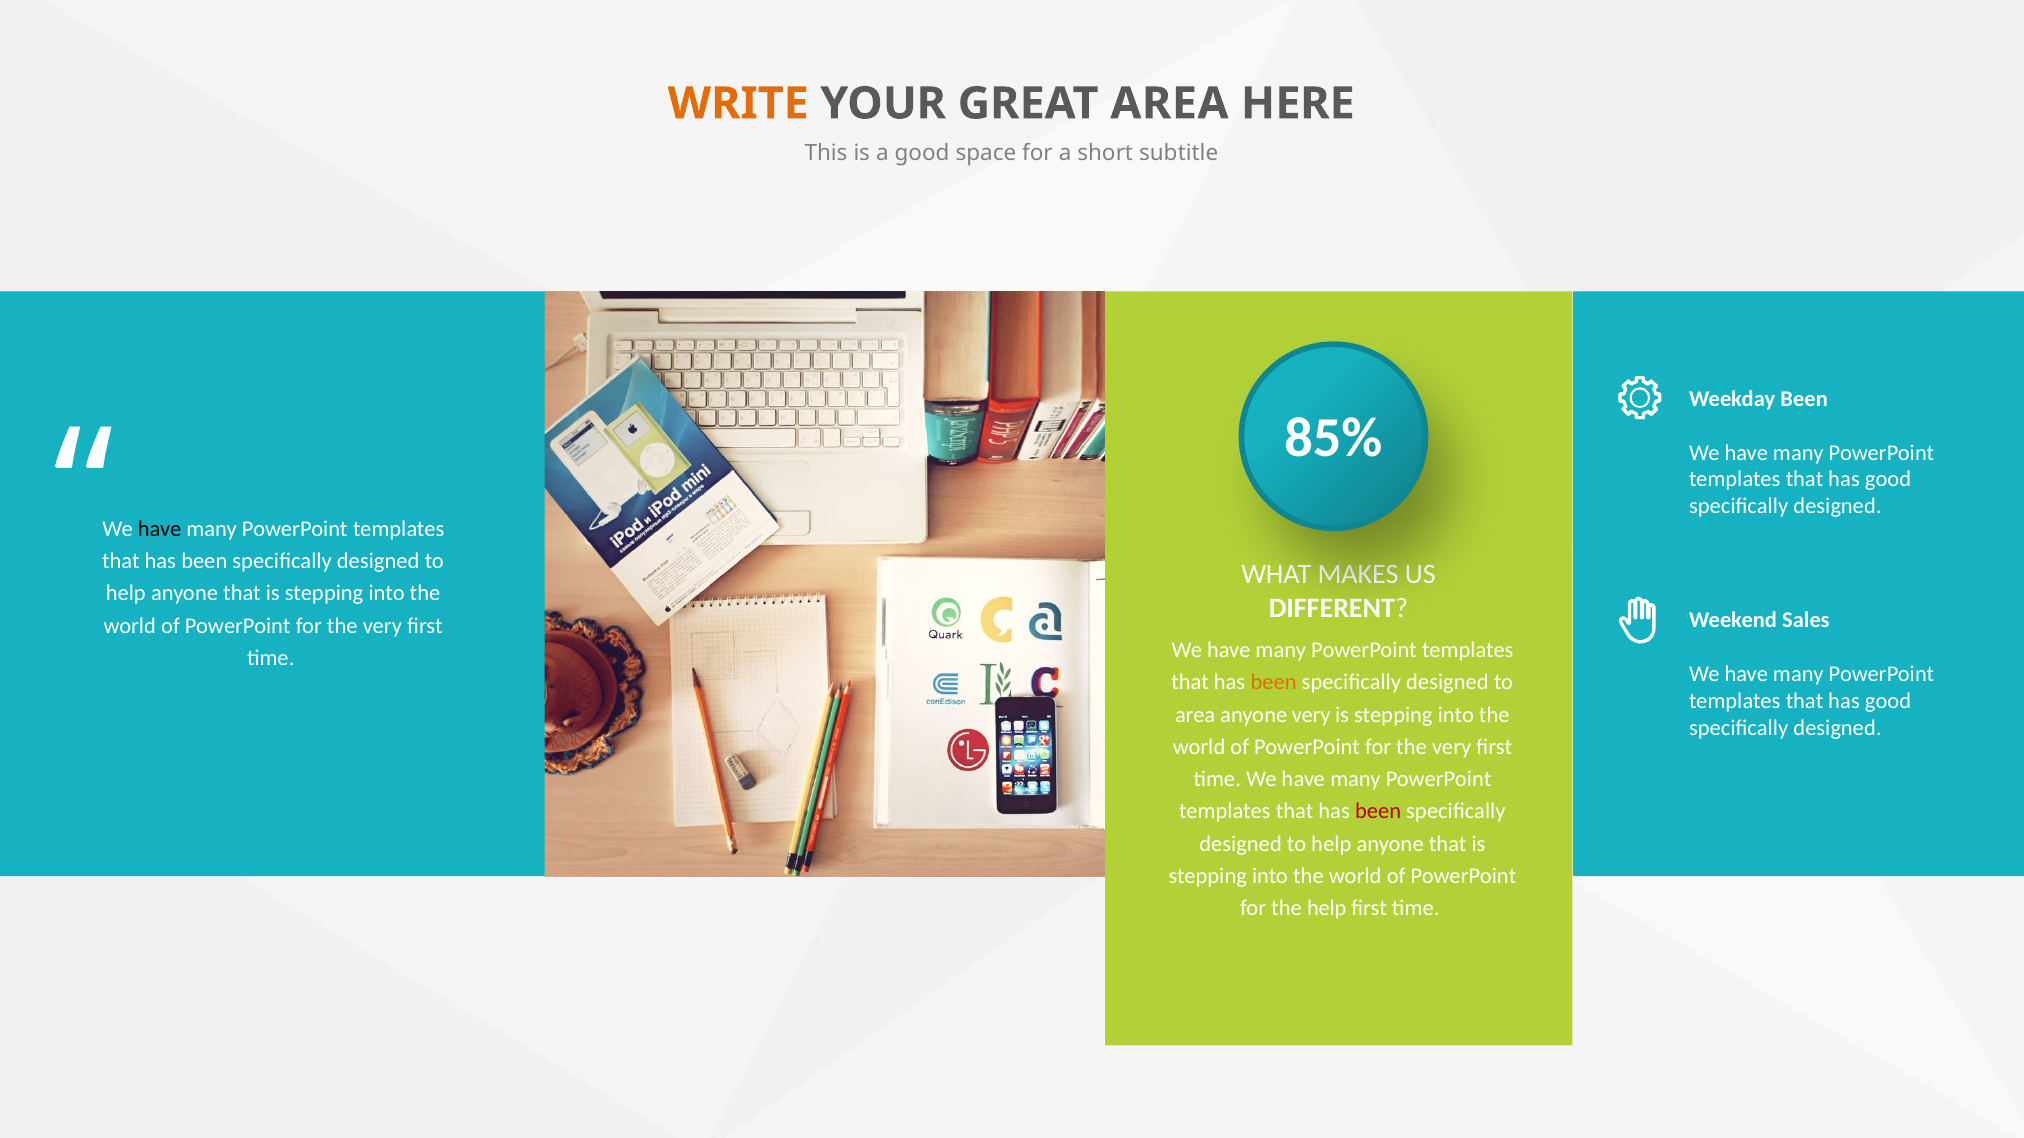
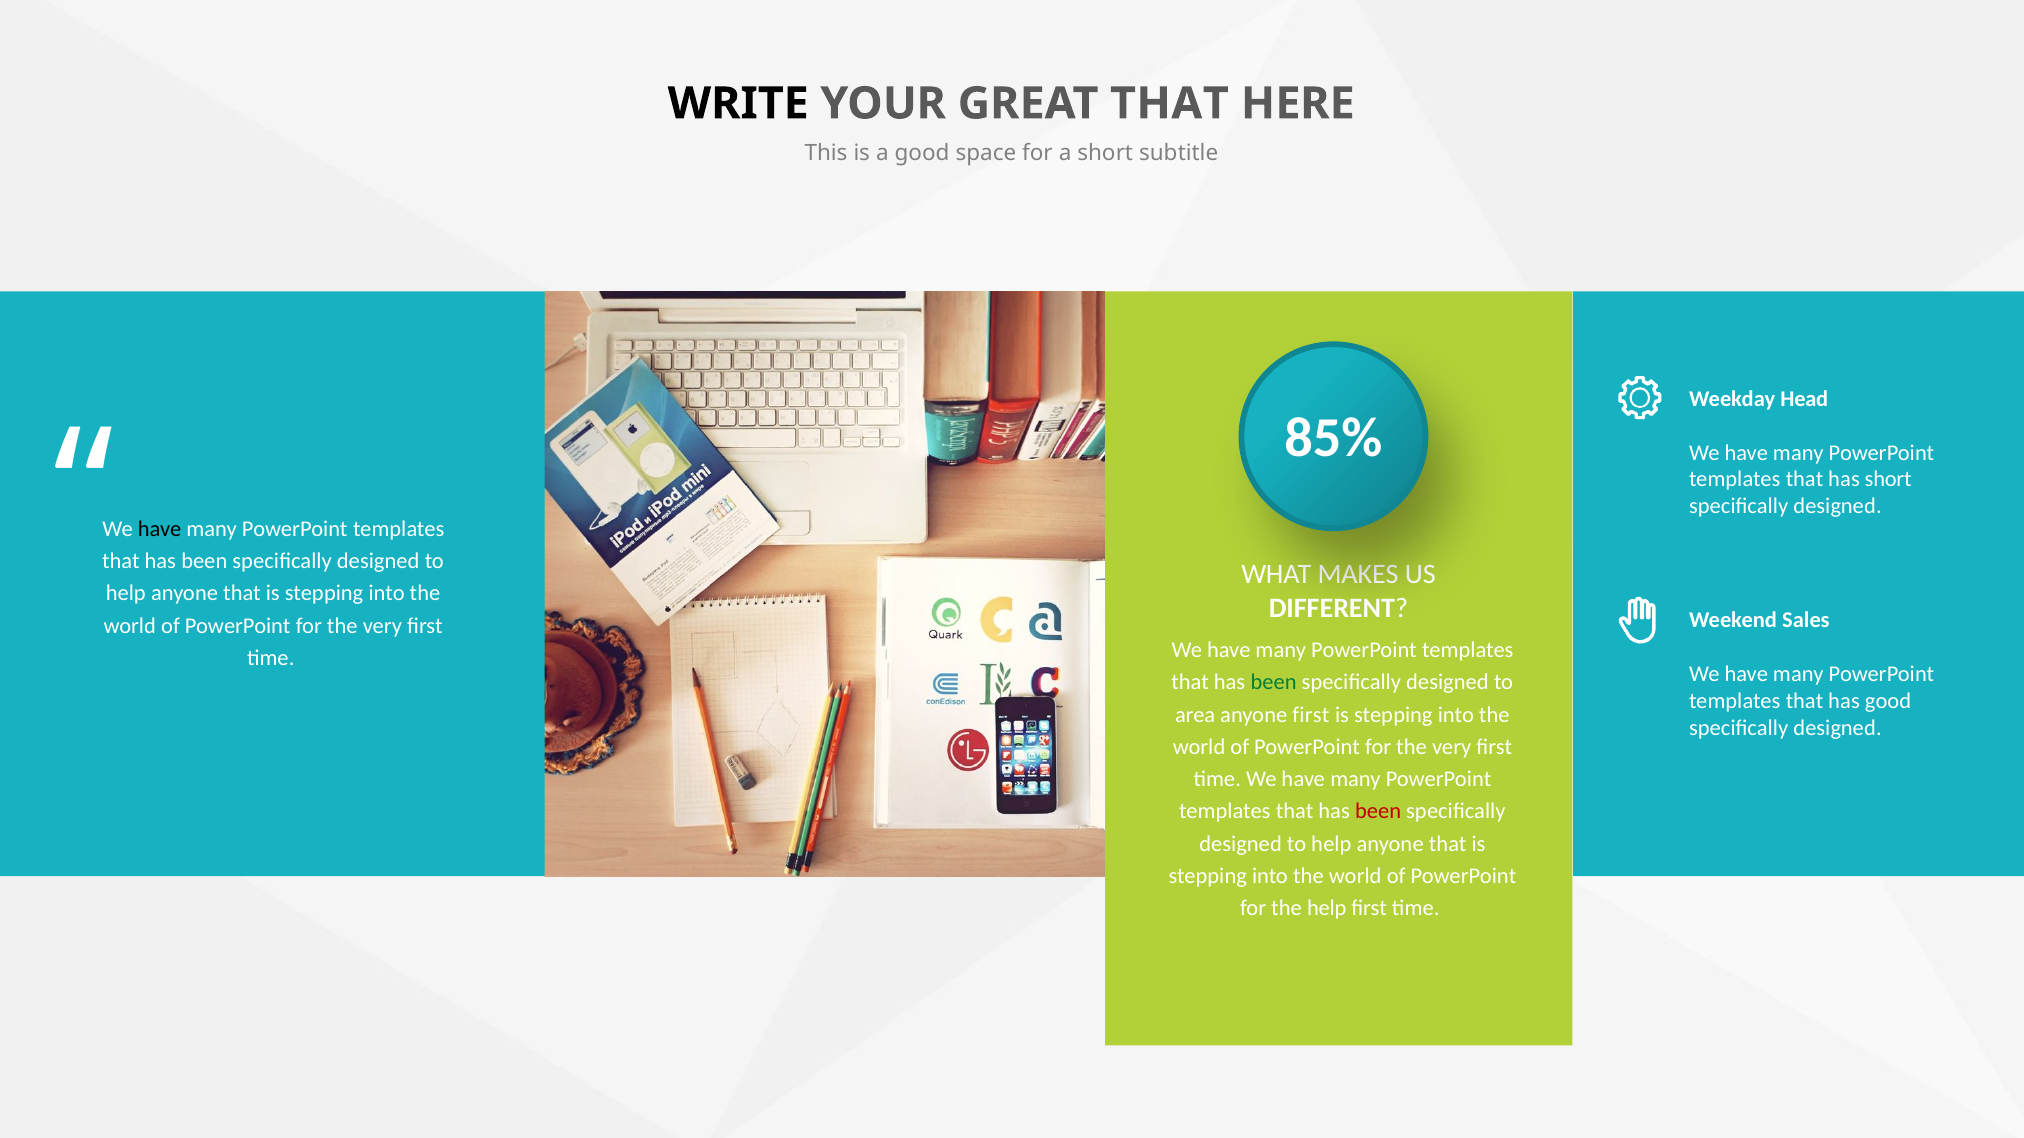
WRITE colour: orange -> black
GREAT AREA: AREA -> THAT
Weekday Been: Been -> Head
good at (1888, 480): good -> short
been at (1274, 683) colour: orange -> green
anyone very: very -> first
